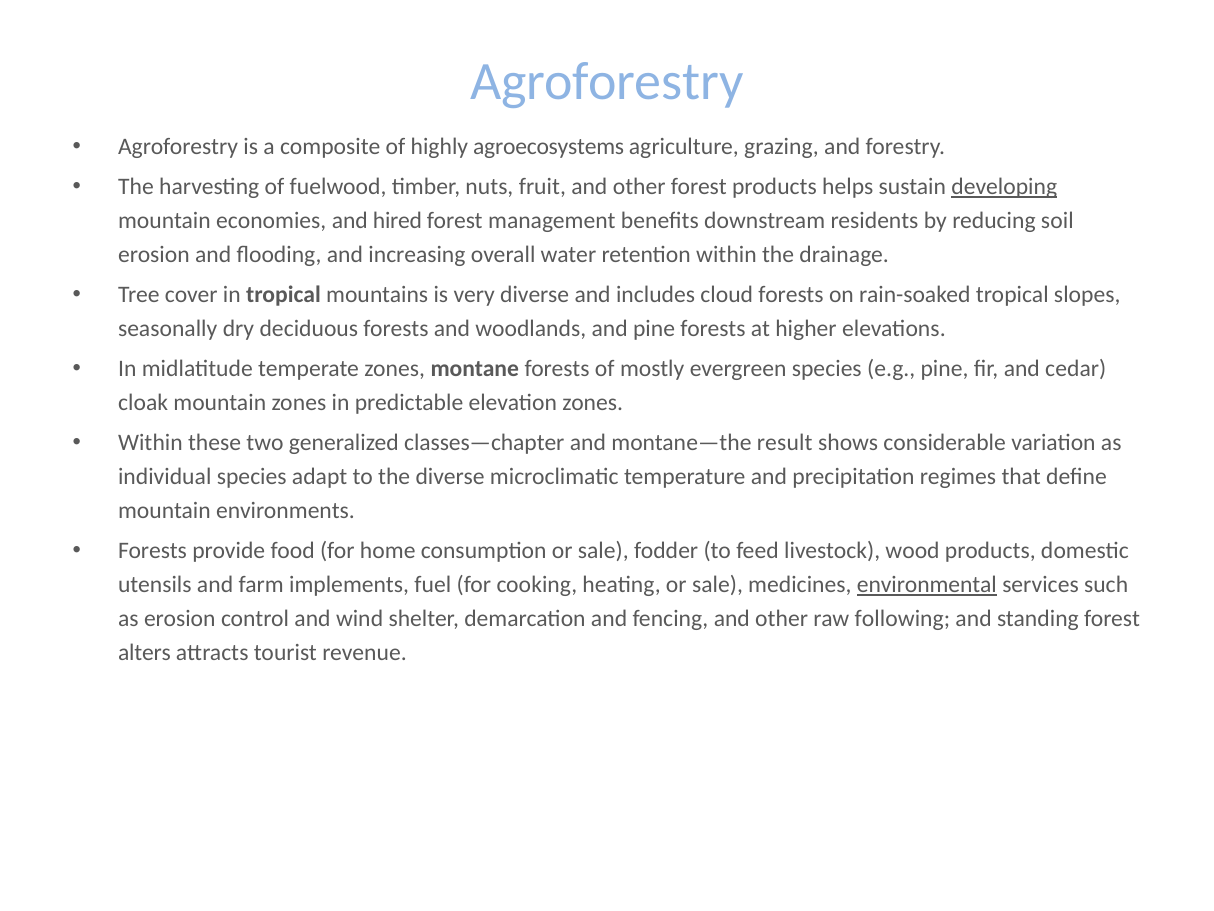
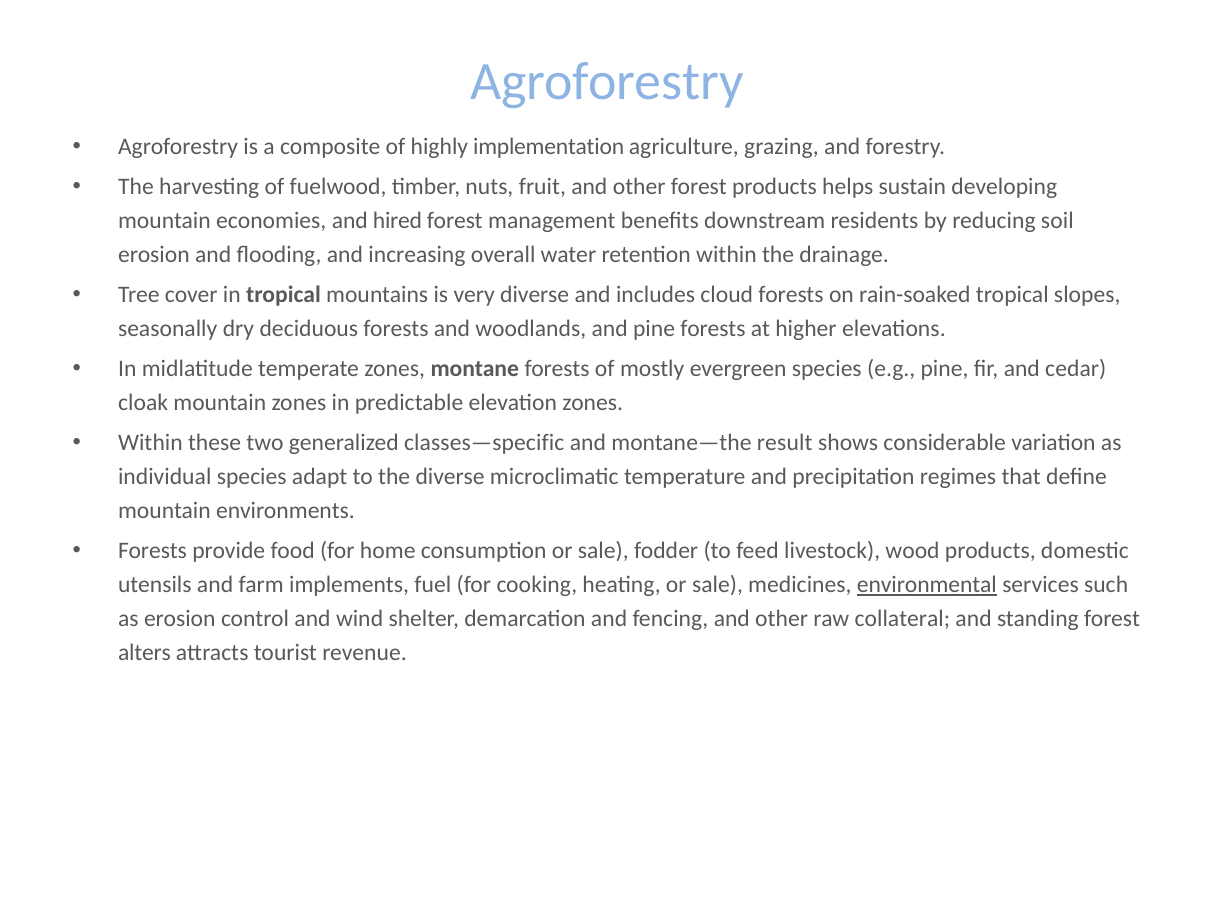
agroecosystems: agroecosystems -> implementation
developing underline: present -> none
classes—chapter: classes—chapter -> classes—specific
following: following -> collateral
